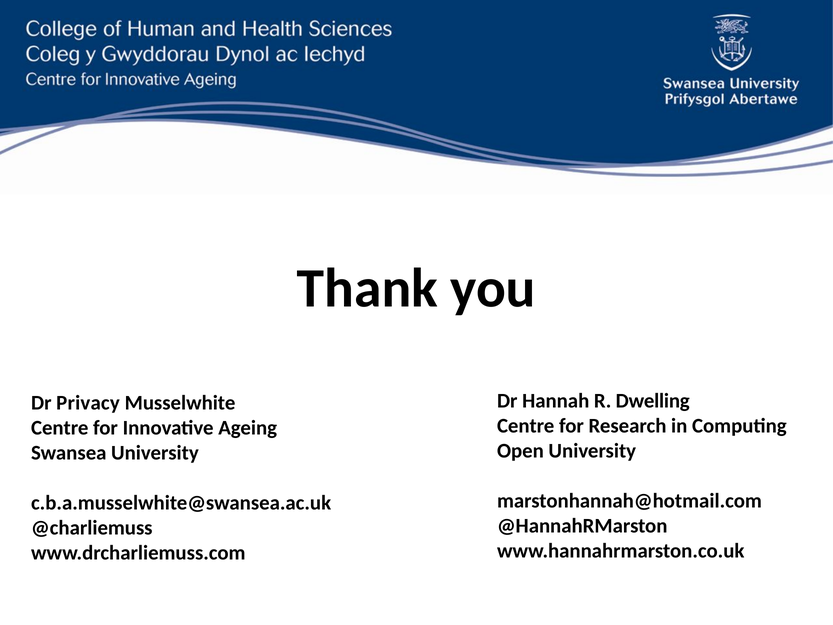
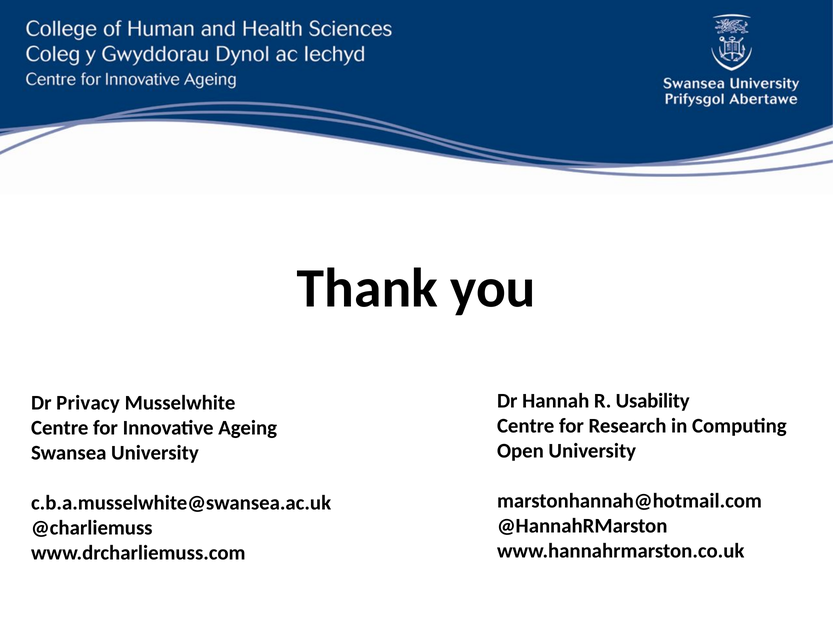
Dwelling: Dwelling -> Usability
